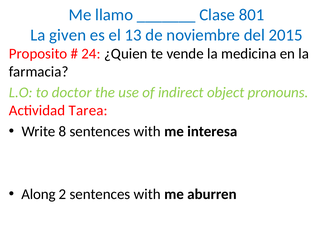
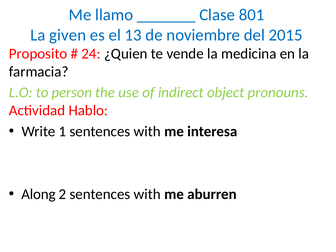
doctor: doctor -> person
Tarea: Tarea -> Hablo
8: 8 -> 1
